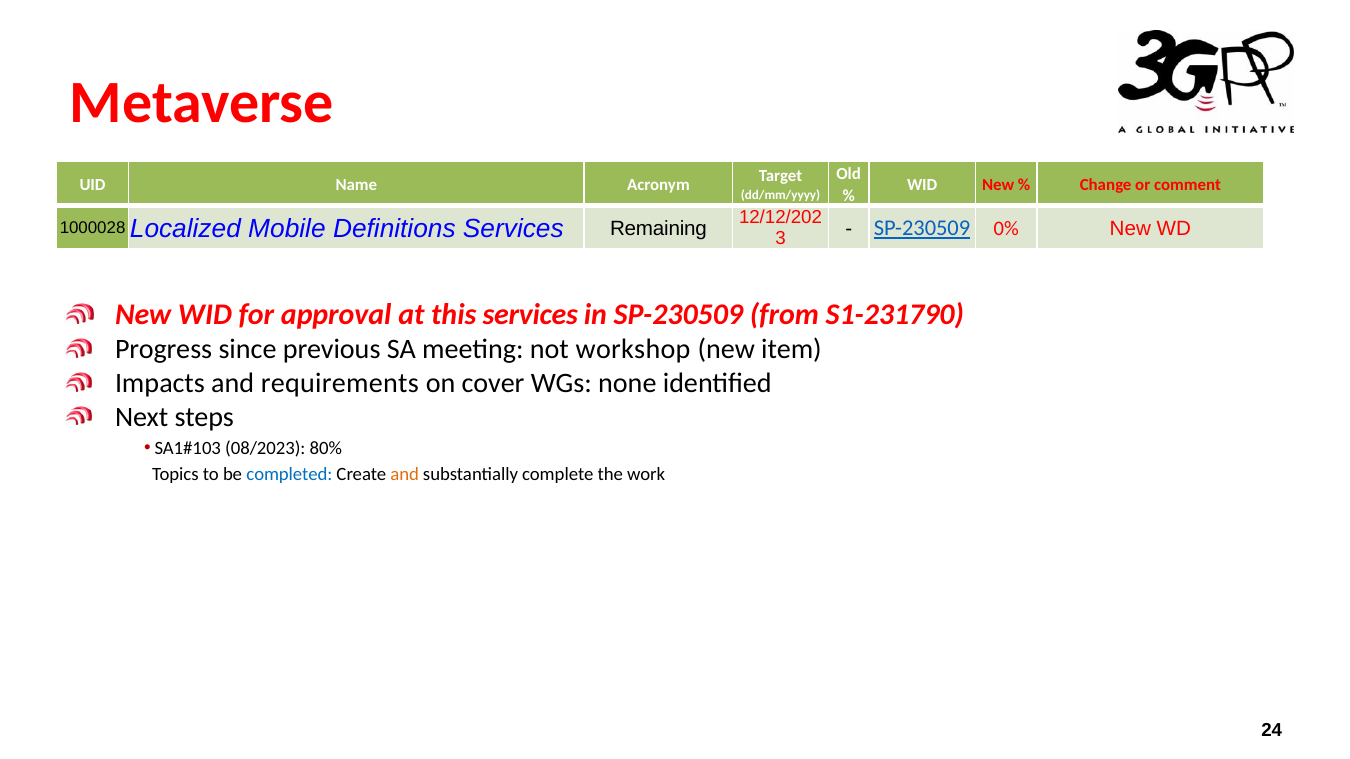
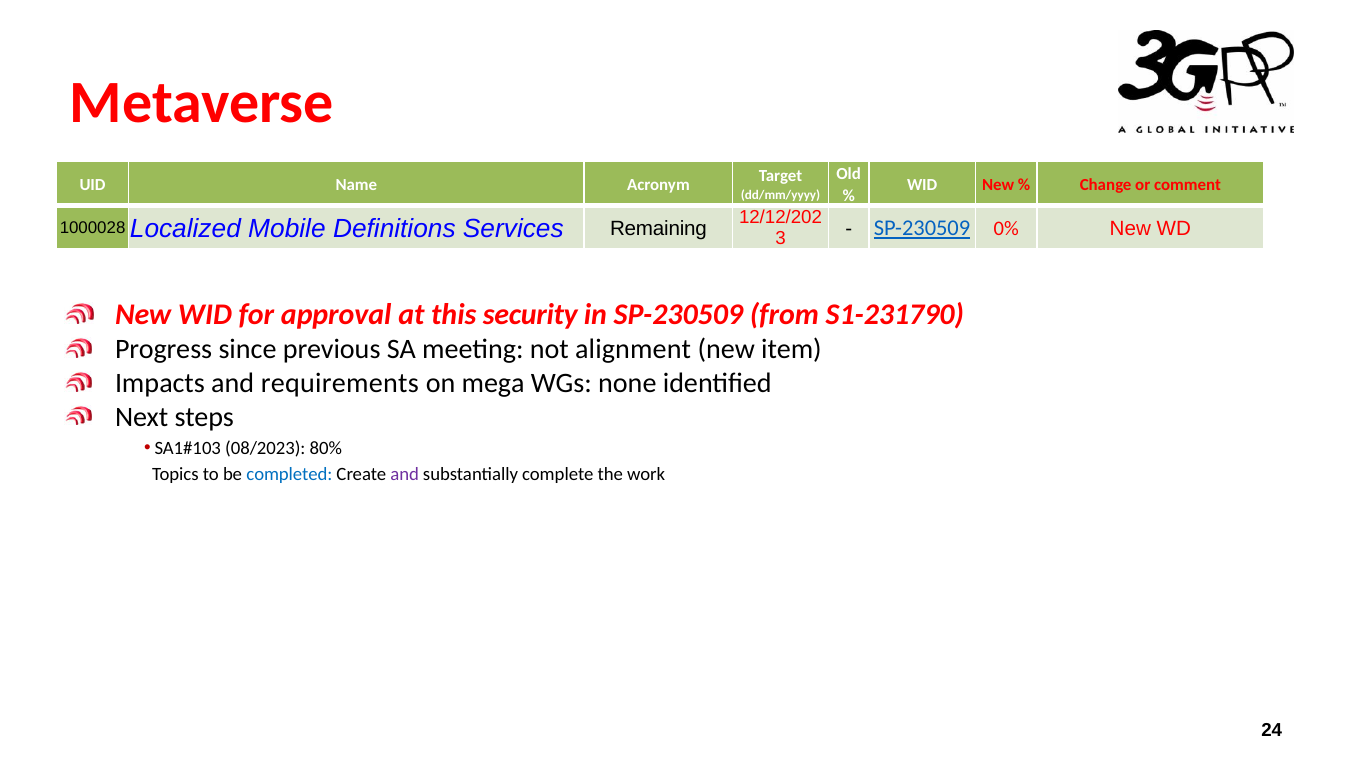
this services: services -> security
workshop: workshop -> alignment
cover: cover -> mega
and at (405, 475) colour: orange -> purple
